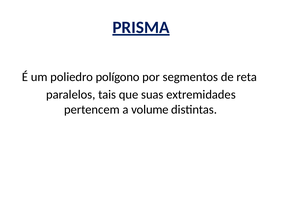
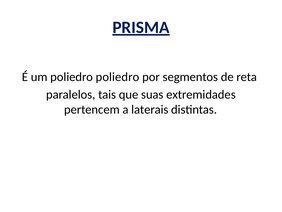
poliedro polígono: polígono -> poliedro
volume: volume -> laterais
